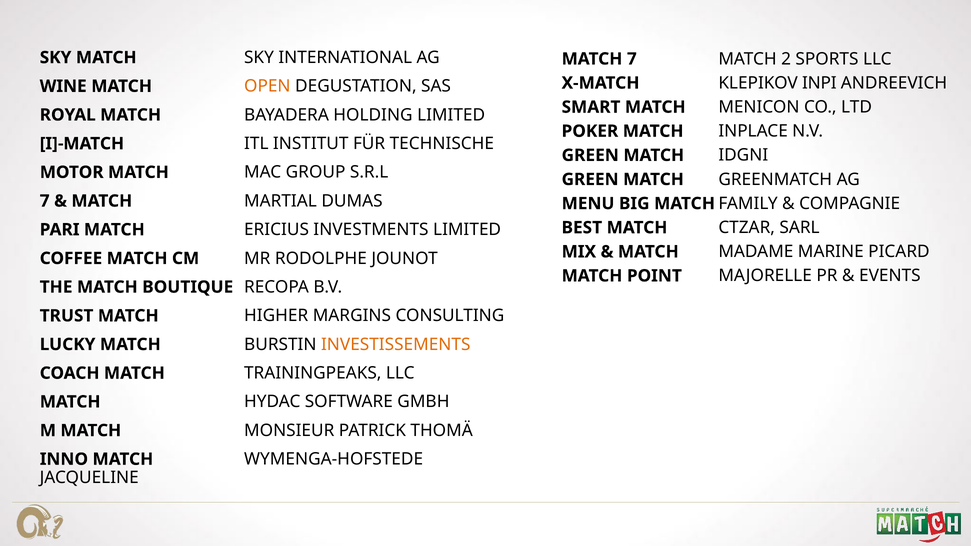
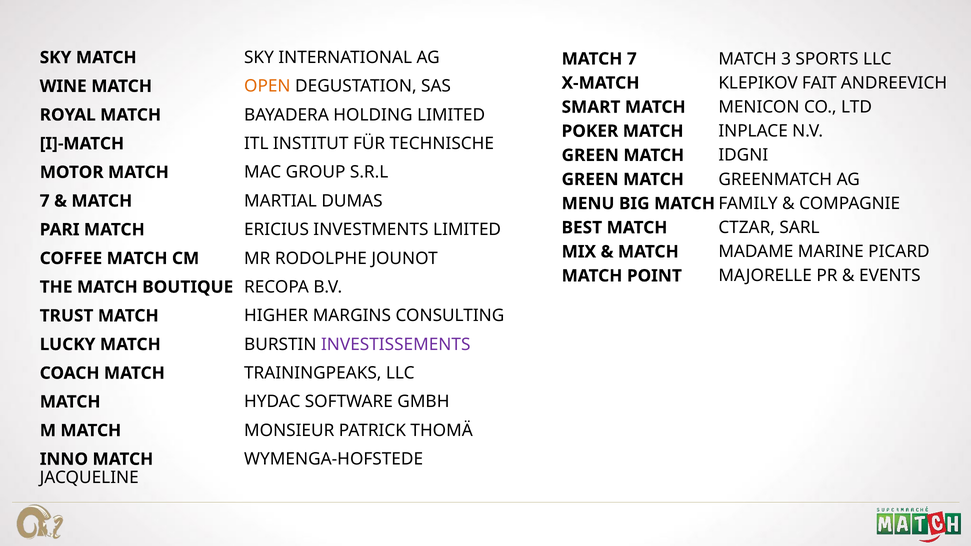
2: 2 -> 3
INPI: INPI -> FAIT
INVESTISSEMENTS colour: orange -> purple
